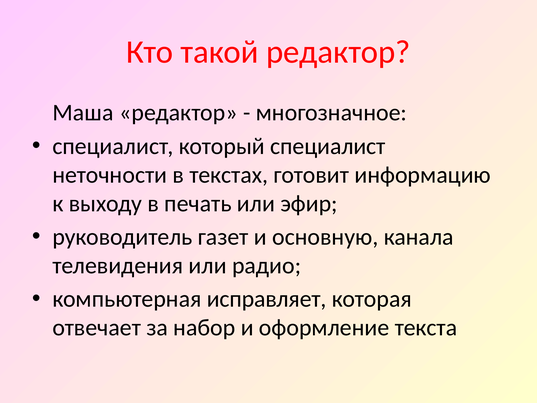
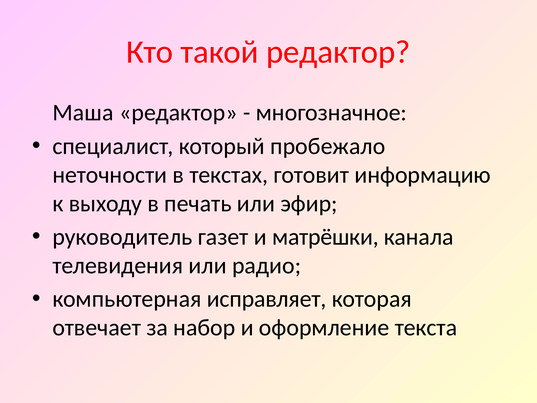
который специалист: специалист -> пробежало
основную: основную -> матрёшки
